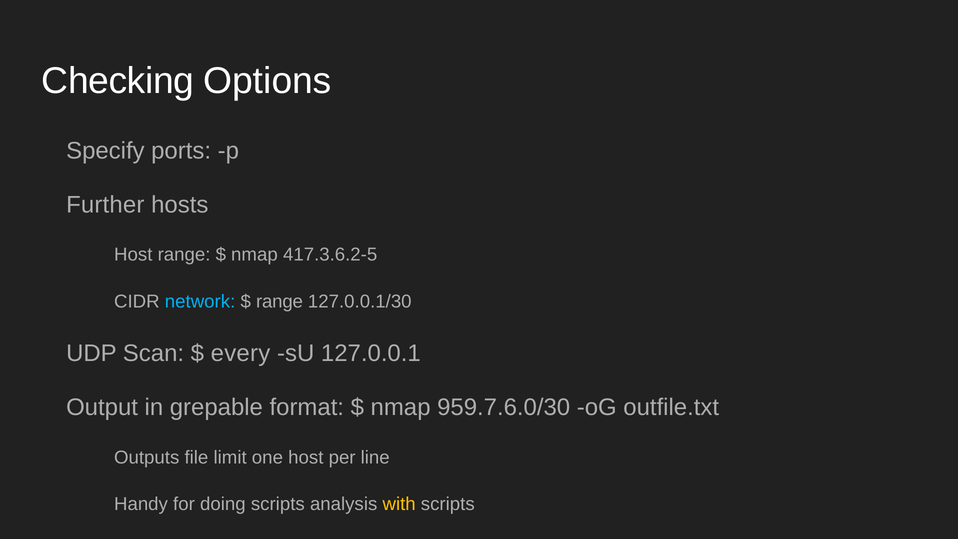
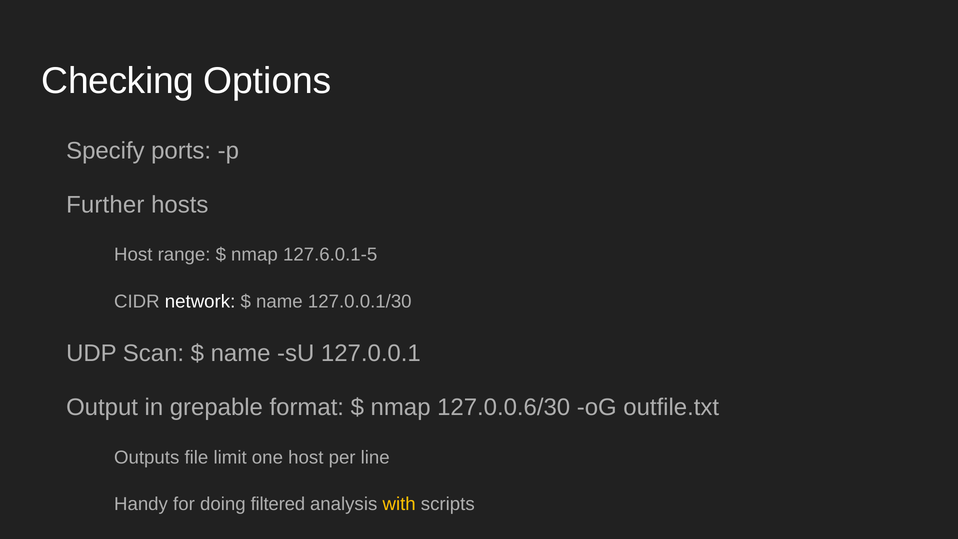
417.3.6.2-5: 417.3.6.2-5 -> 127.6.0.1-5
network colour: light blue -> white
range at (279, 302): range -> name
every at (240, 353): every -> name
959.7.6.0/30: 959.7.6.0/30 -> 127.0.0.6/30
doing scripts: scripts -> filtered
